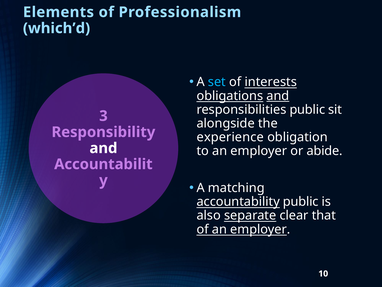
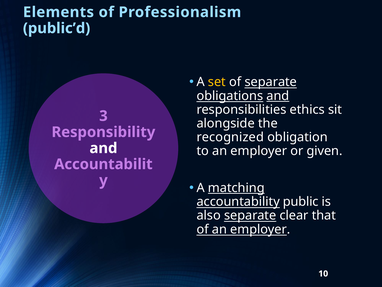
which’d: which’d -> public’d
set colour: light blue -> yellow
of interests: interests -> separate
responsibilities public: public -> ethics
experience: experience -> recognized
abide: abide -> given
matching underline: none -> present
